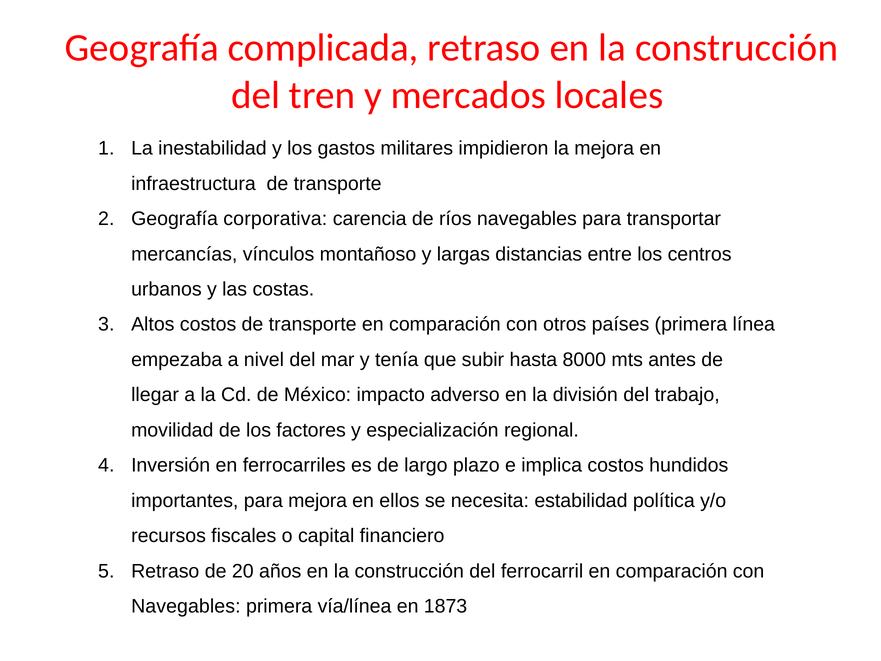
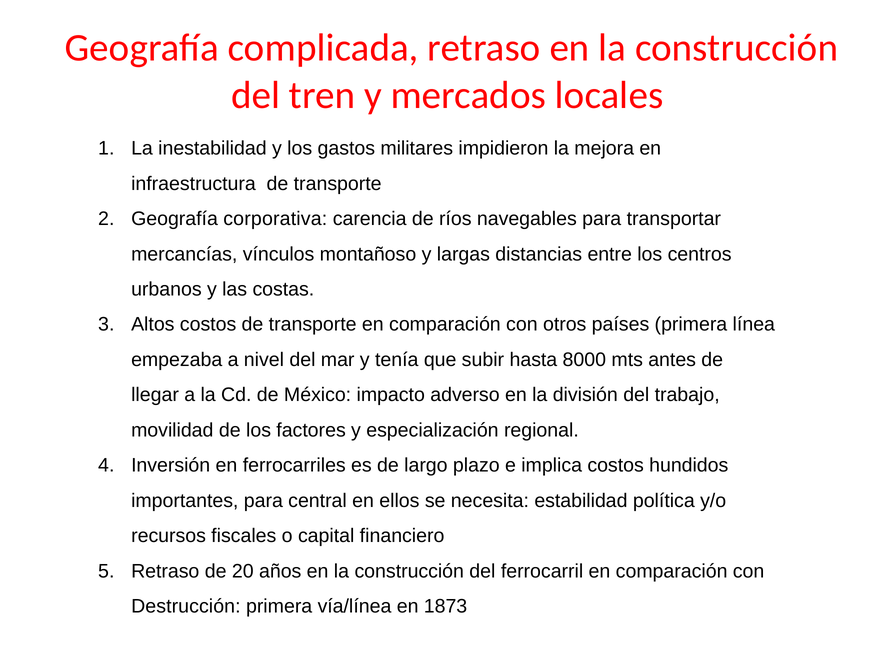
para mejora: mejora -> central
Navegables at (186, 606): Navegables -> Destrucción
